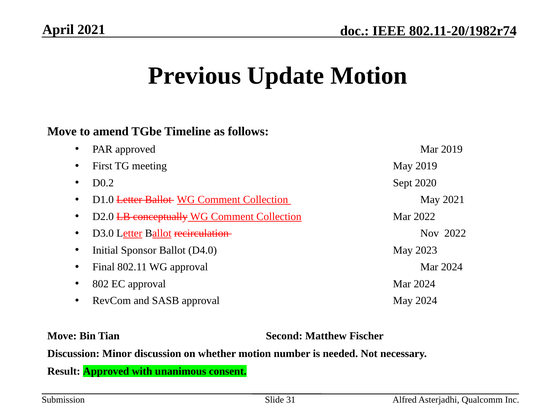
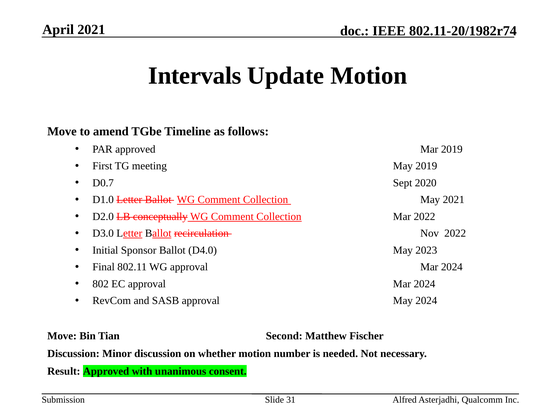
Previous: Previous -> Intervals
D0.2: D0.2 -> D0.7
